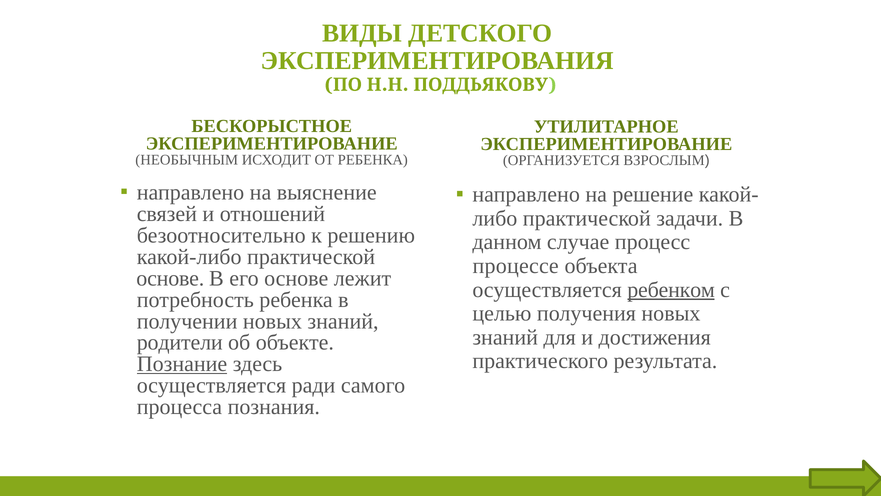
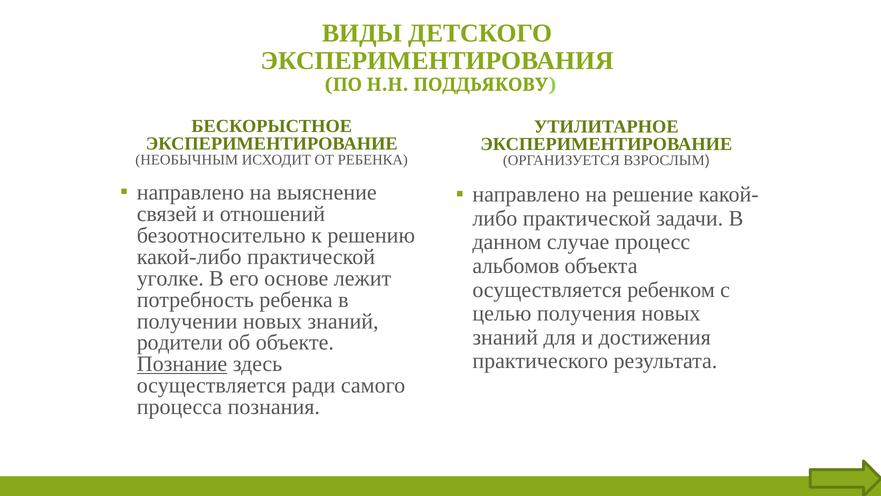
процессе: процессе -> альбомов
основе at (170, 278): основе -> уголке
ребенком underline: present -> none
